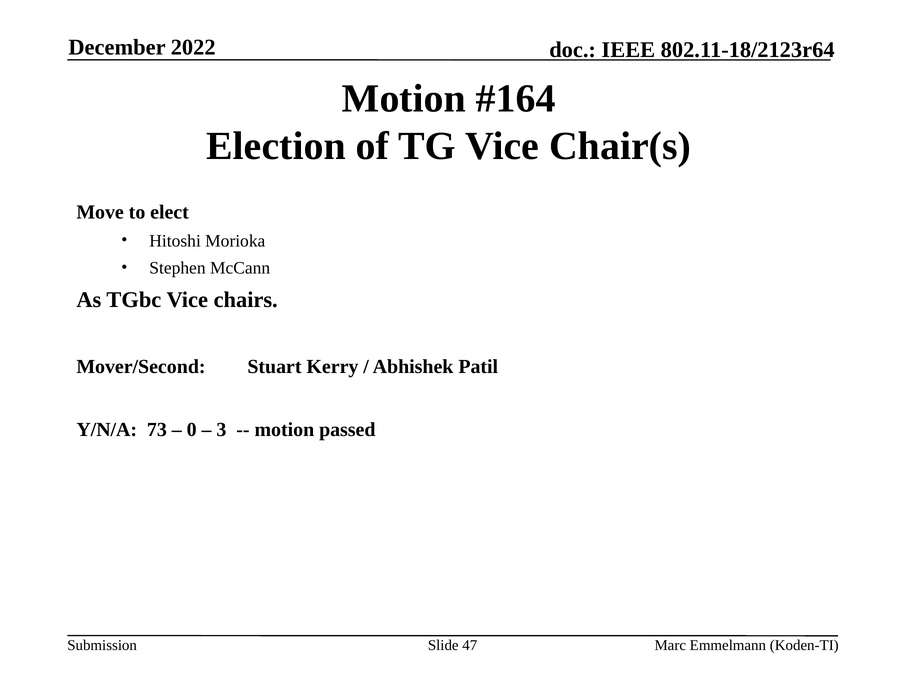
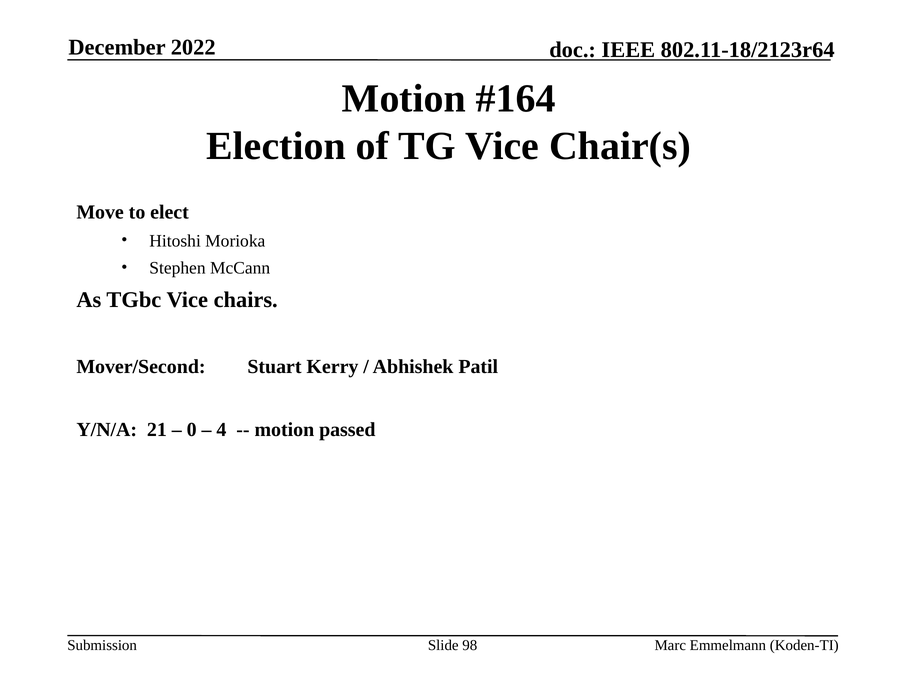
73: 73 -> 21
3: 3 -> 4
47: 47 -> 98
